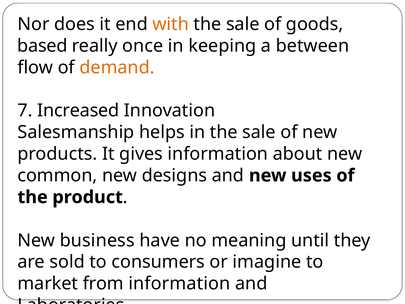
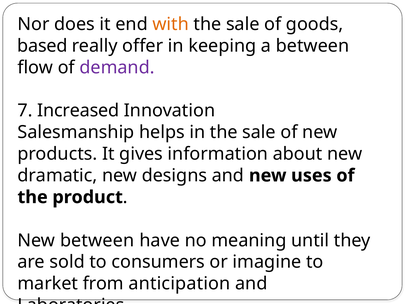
once: once -> offer
demand colour: orange -> purple
common: common -> dramatic
New business: business -> between
from information: information -> anticipation
